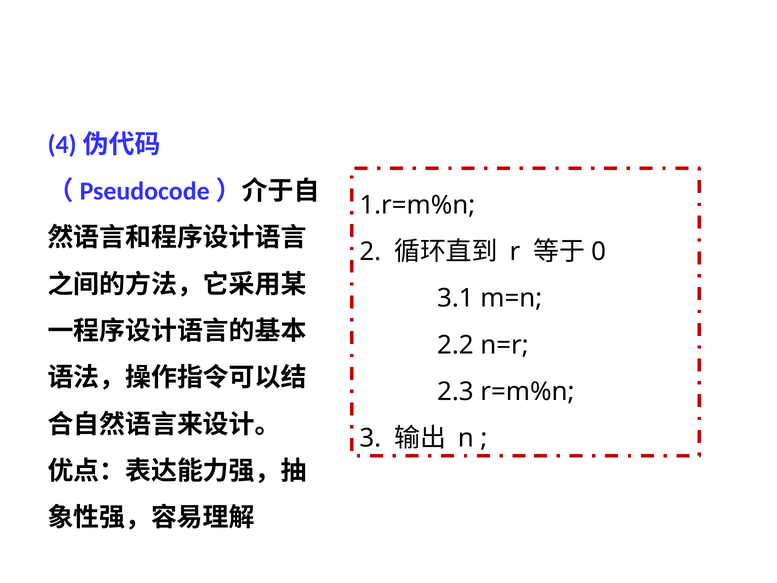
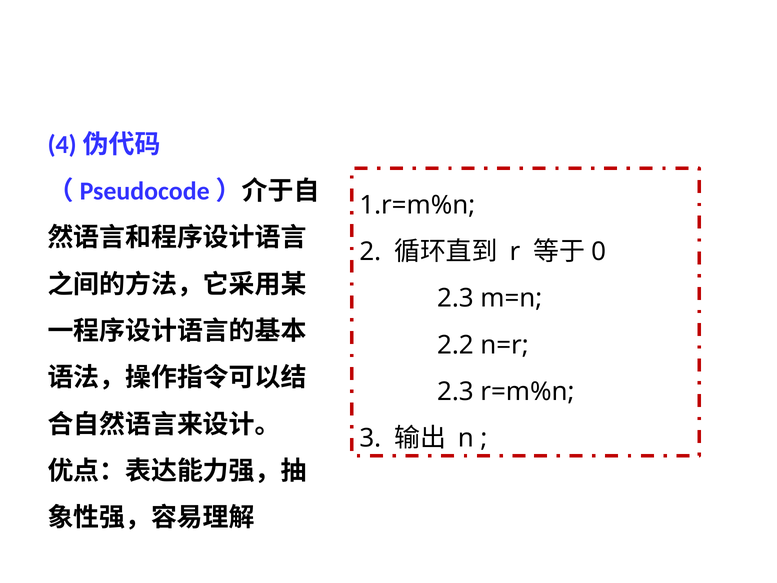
3.1 at (455, 298): 3.1 -> 2.3
